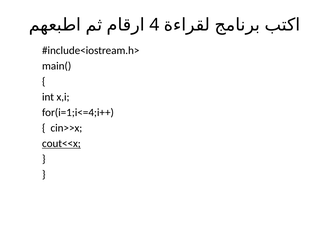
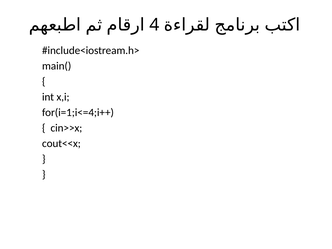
cout<<x underline: present -> none
